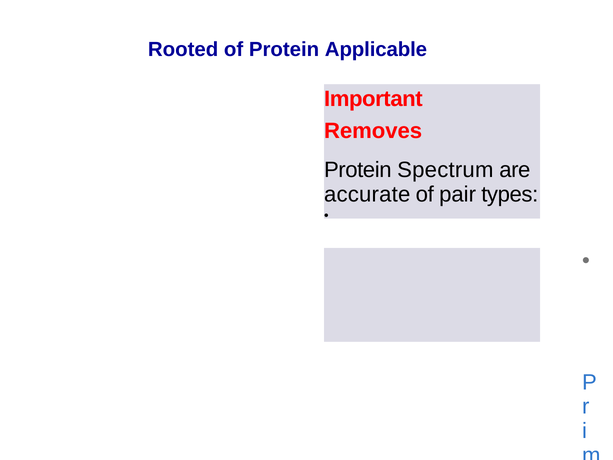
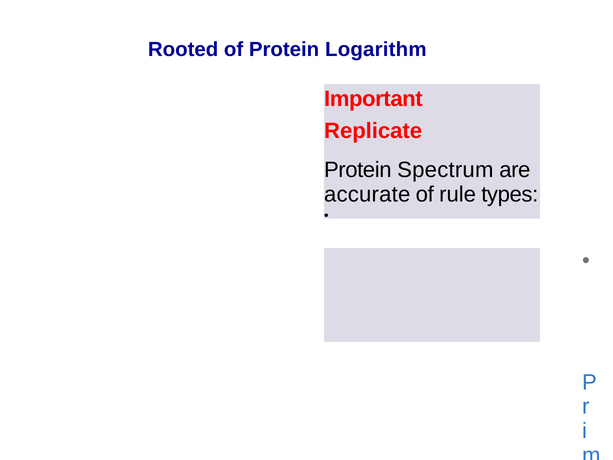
Applicable: Applicable -> Logarithm
Removes: Removes -> Replicate
pair: pair -> rule
